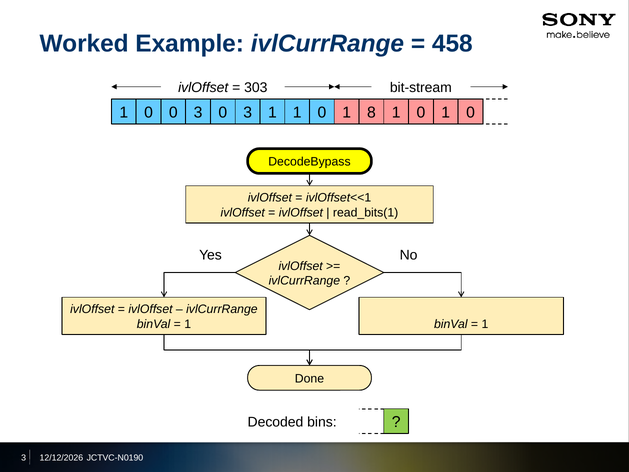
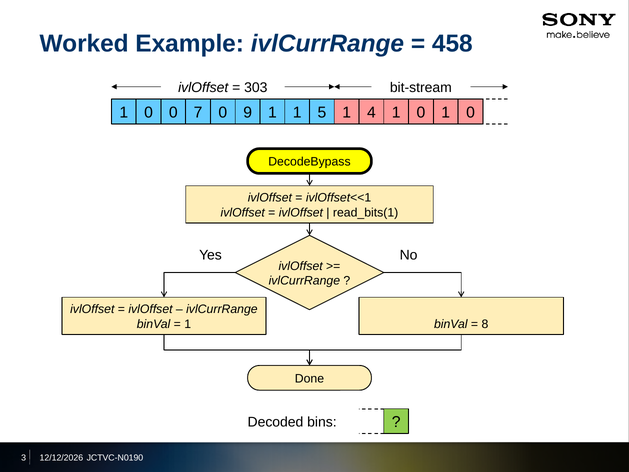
0 0 3: 3 -> 7
3 at (248, 113): 3 -> 9
1 1 0: 0 -> 5
8: 8 -> 4
1 at (485, 324): 1 -> 8
